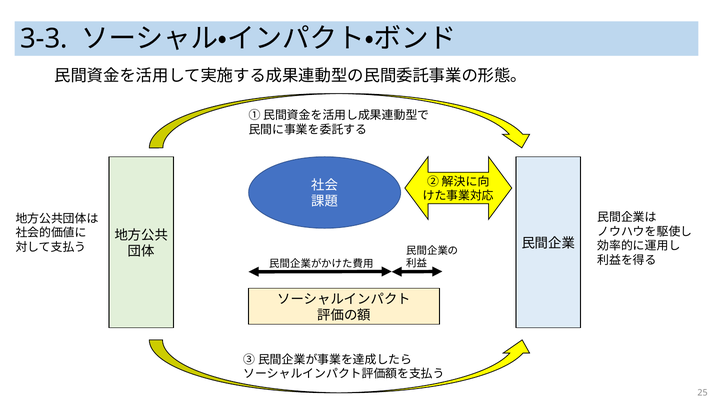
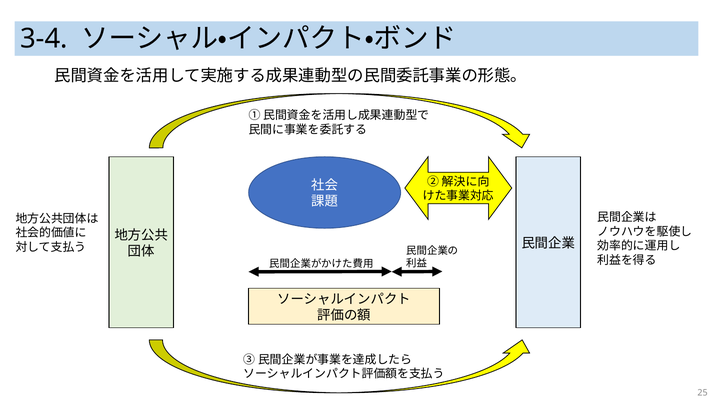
3-3: 3-3 -> 3-4
